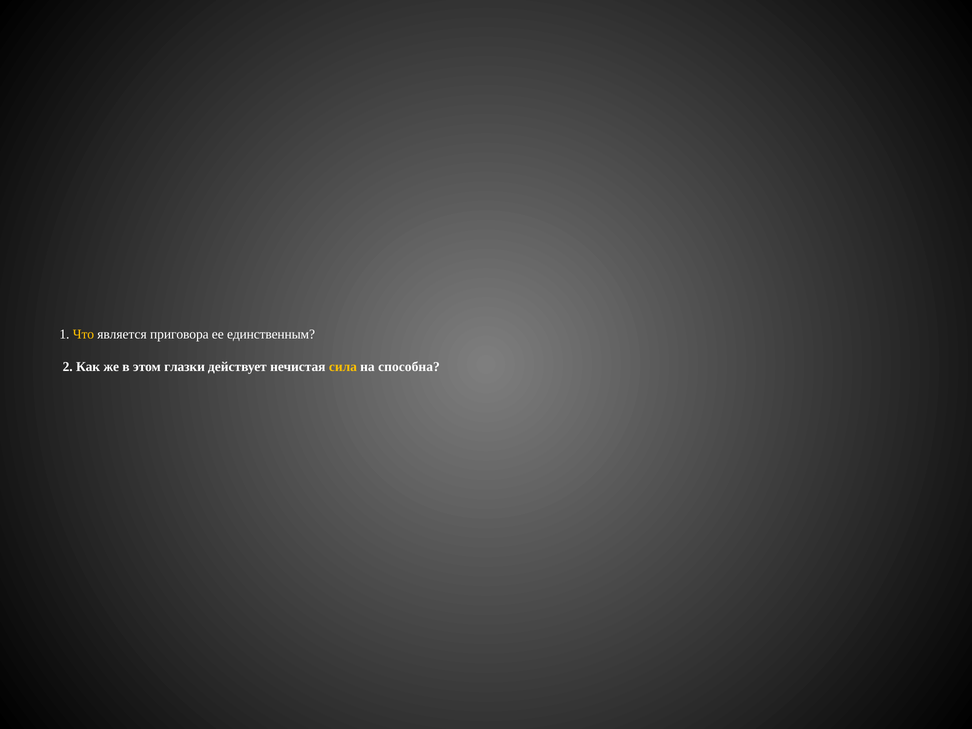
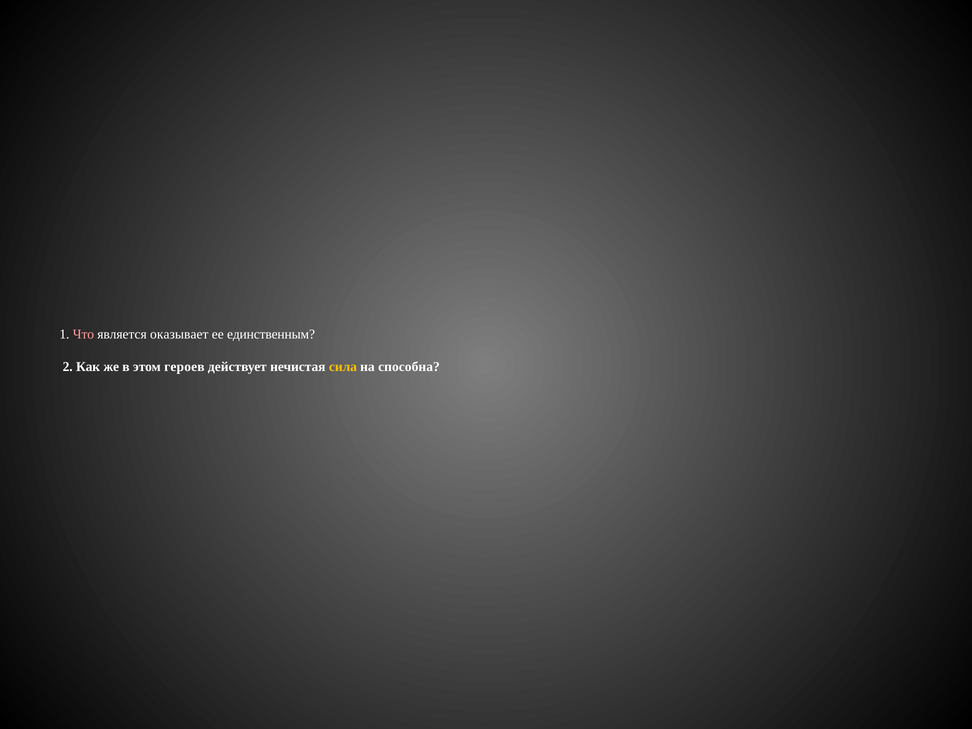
Что colour: yellow -> pink
приговора: приговора -> оказывает
глазки: глазки -> героев
